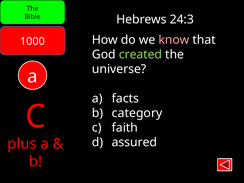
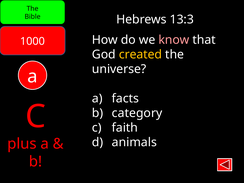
24:3: 24:3 -> 13:3
created colour: light green -> yellow
assured: assured -> animals
